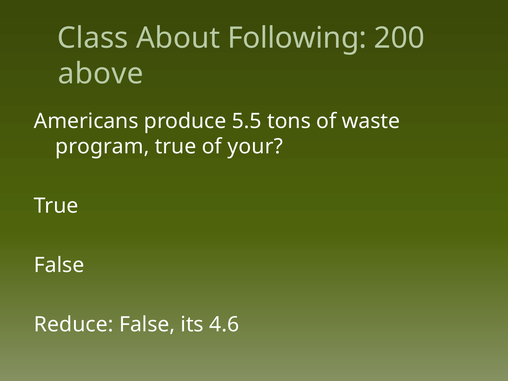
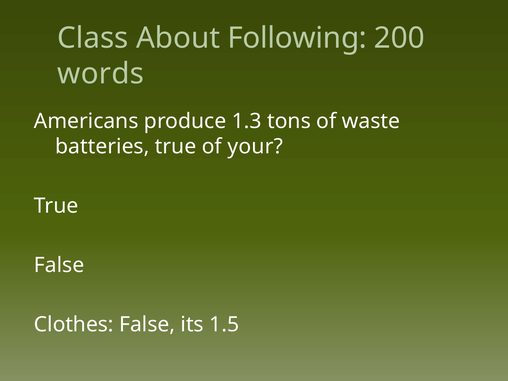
above: above -> words
5.5: 5.5 -> 1.3
program: program -> batteries
Reduce: Reduce -> Clothes
4.6: 4.6 -> 1.5
